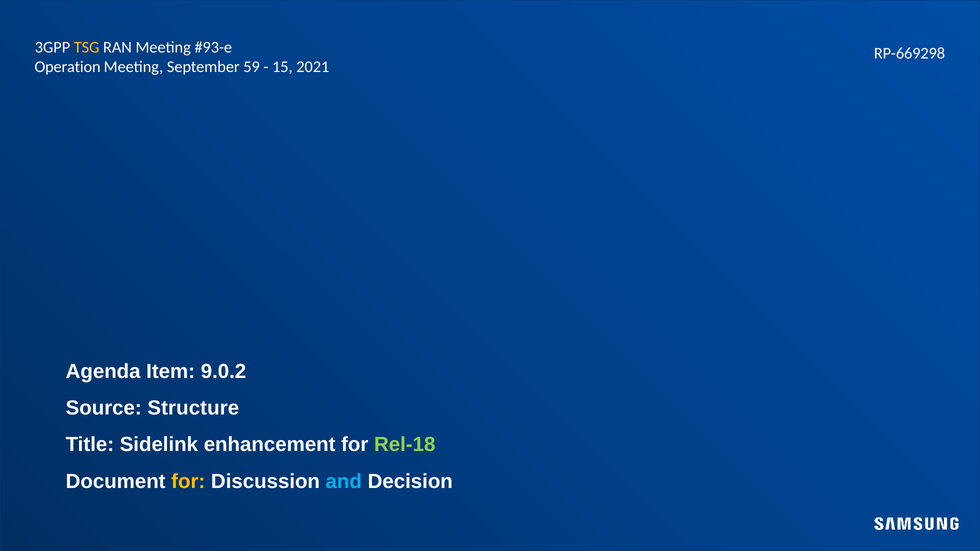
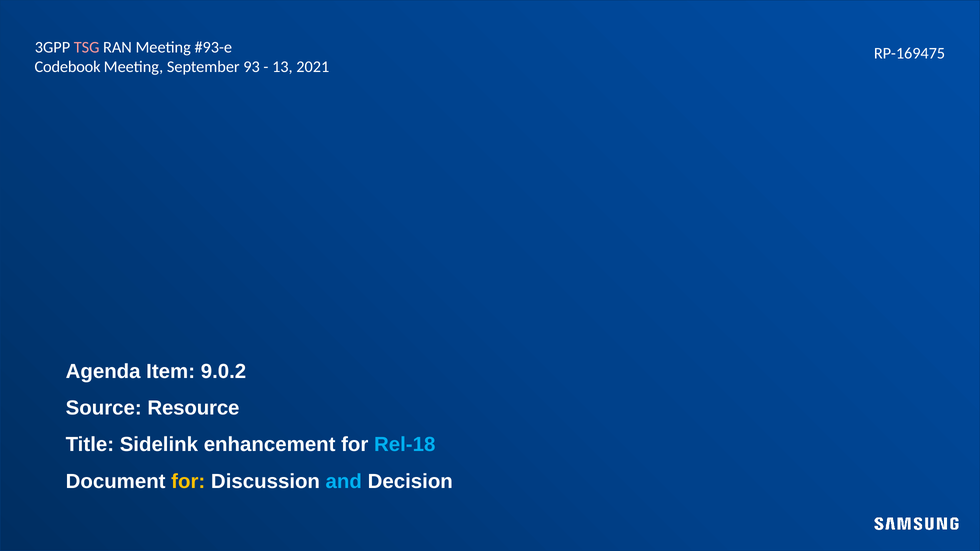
TSG colour: yellow -> pink
RP-669298: RP-669298 -> RP-169475
Operation: Operation -> Codebook
59: 59 -> 93
15: 15 -> 13
Structure: Structure -> Resource
Rel-18 colour: light green -> light blue
